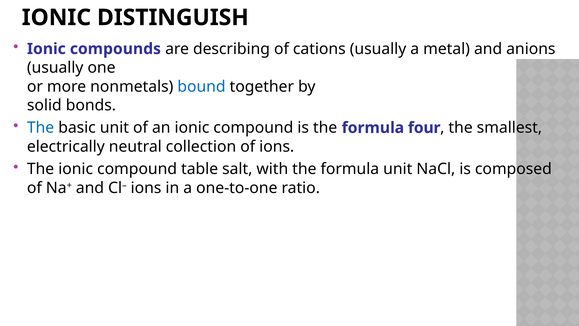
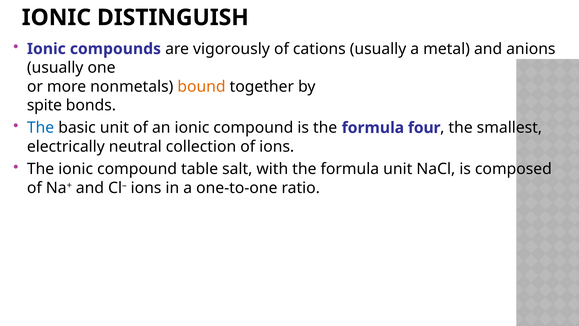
describing: describing -> vigorously
bound colour: blue -> orange
solid: solid -> spite
